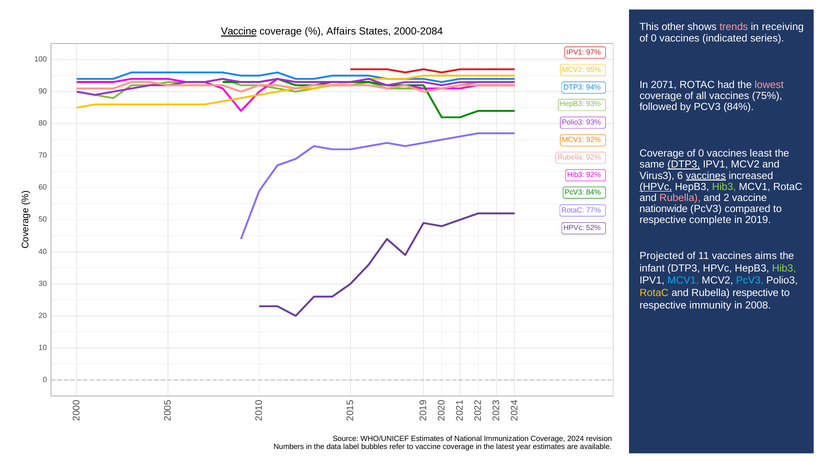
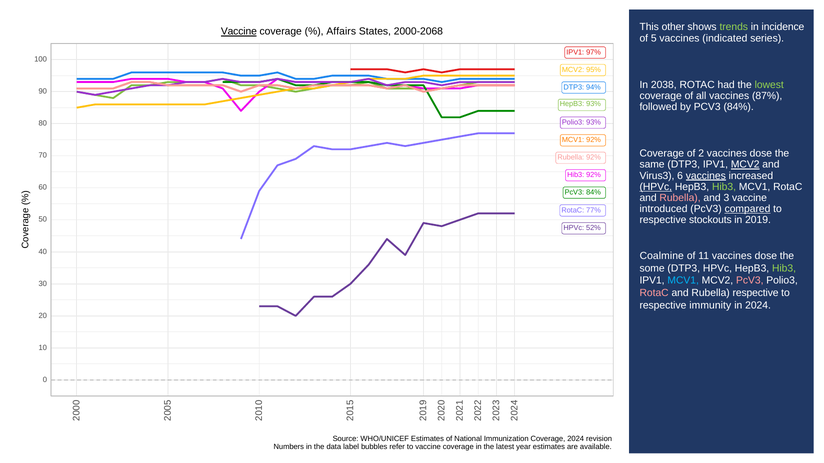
trends colour: pink -> light green
receiving: receiving -> incidence
2000-2084: 2000-2084 -> 2000-2068
0 at (654, 38): 0 -> 5
2071: 2071 -> 2038
lowest colour: pink -> light green
75%: 75% -> 87%
Coverage of 0: 0 -> 2
least at (761, 154): least -> dose
DTP3 at (684, 165) underline: present -> none
MCV2 at (745, 165) underline: none -> present
and 2: 2 -> 3
nationwide: nationwide -> introduced
compared underline: none -> present
complete: complete -> stockouts
Projected: Projected -> Coalmine
11 vaccines aims: aims -> dose
infant: infant -> some
PcV3 at (750, 281) colour: light blue -> pink
RotaC at (654, 293) colour: yellow -> pink
in 2008: 2008 -> 2024
